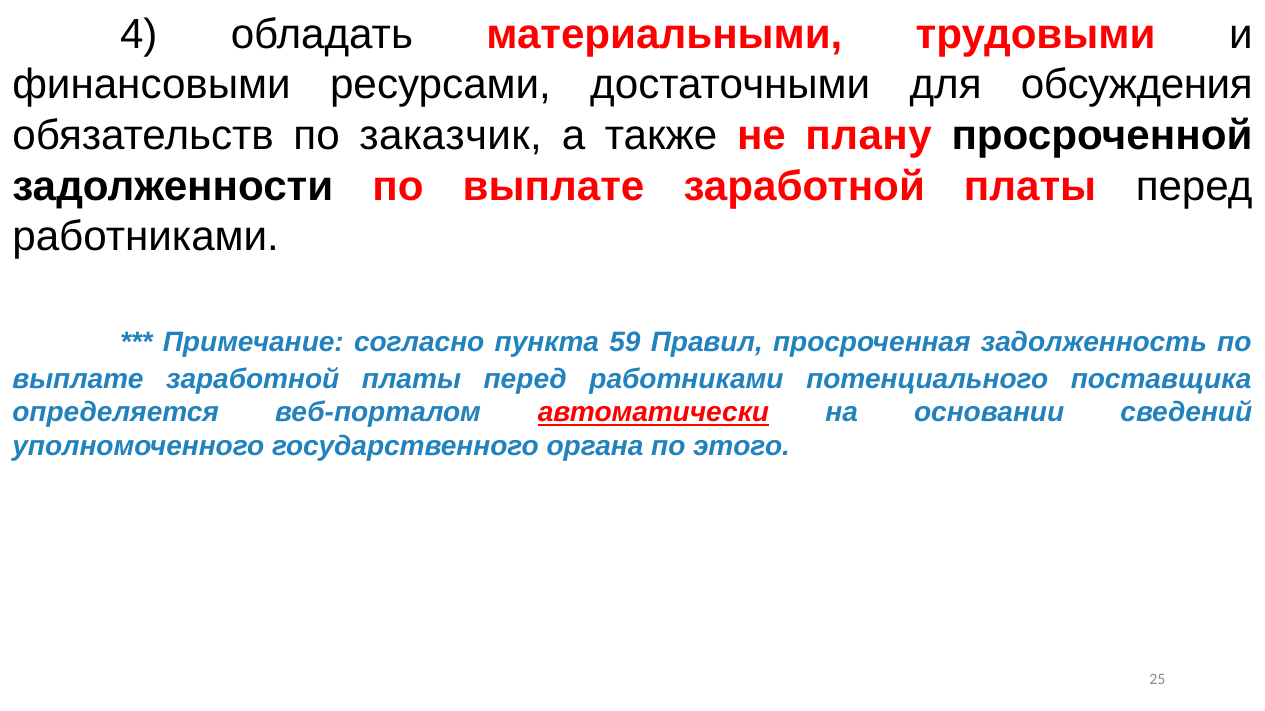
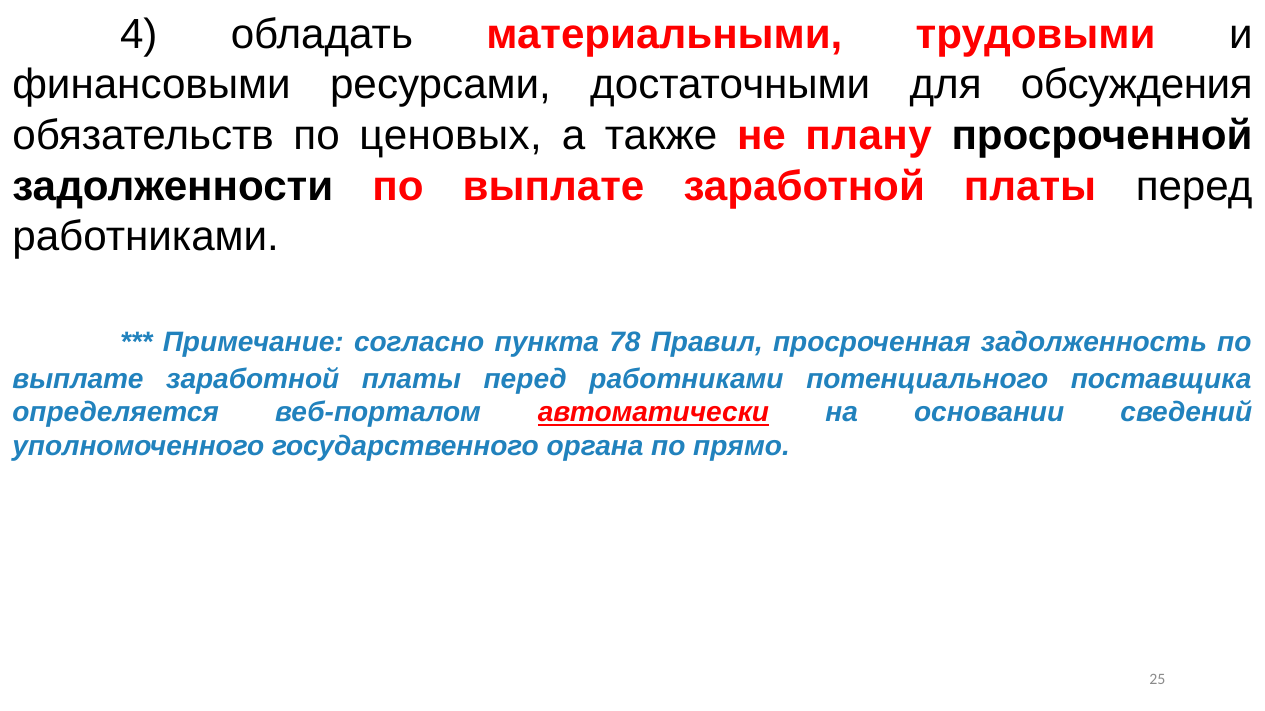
заказчик: заказчик -> ценовых
59: 59 -> 78
этого: этого -> прямо
